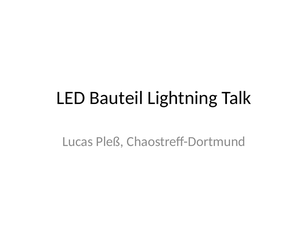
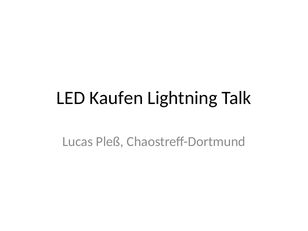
Bauteil: Bauteil -> Kaufen
